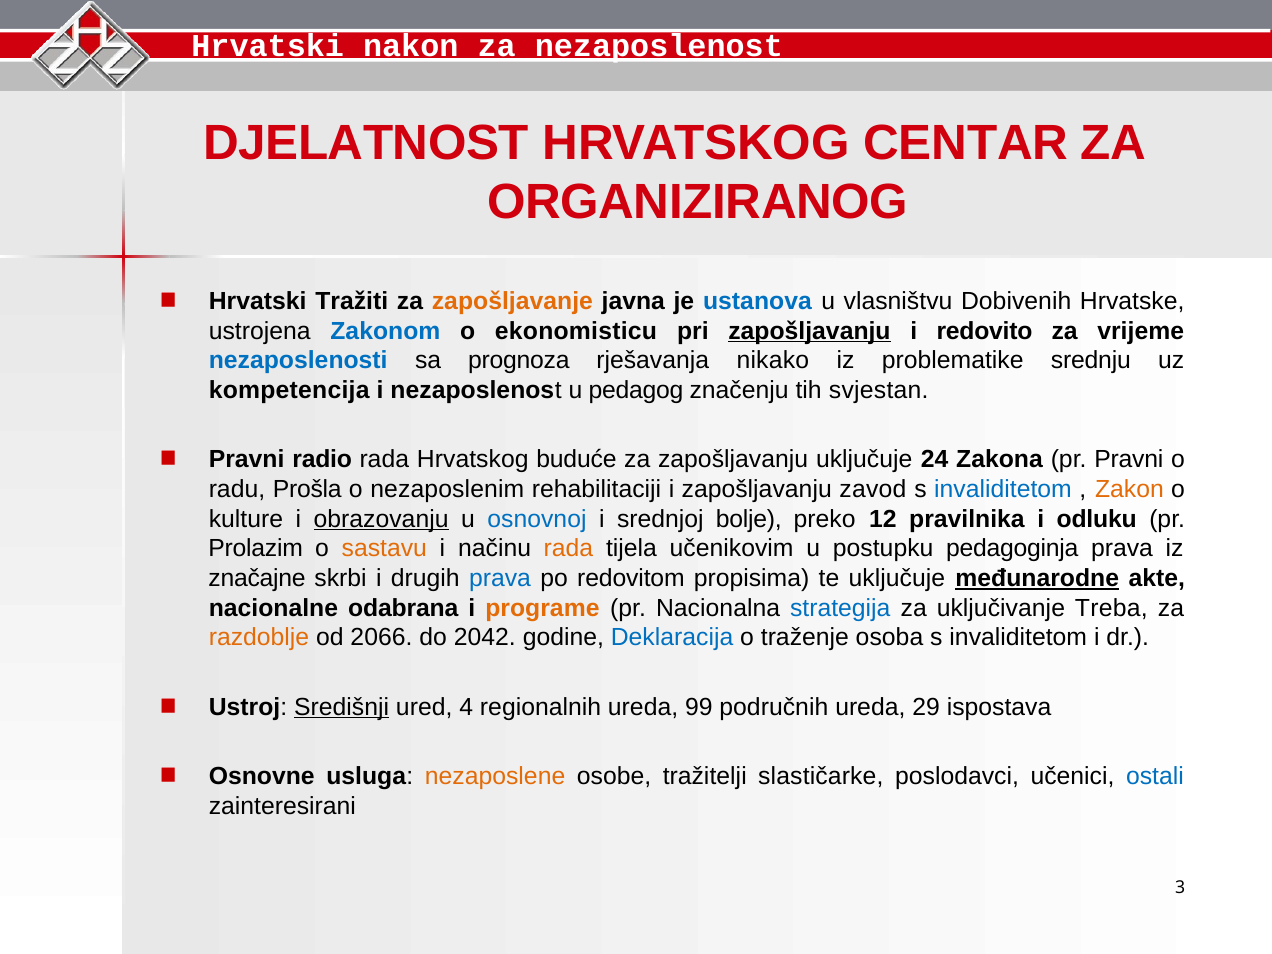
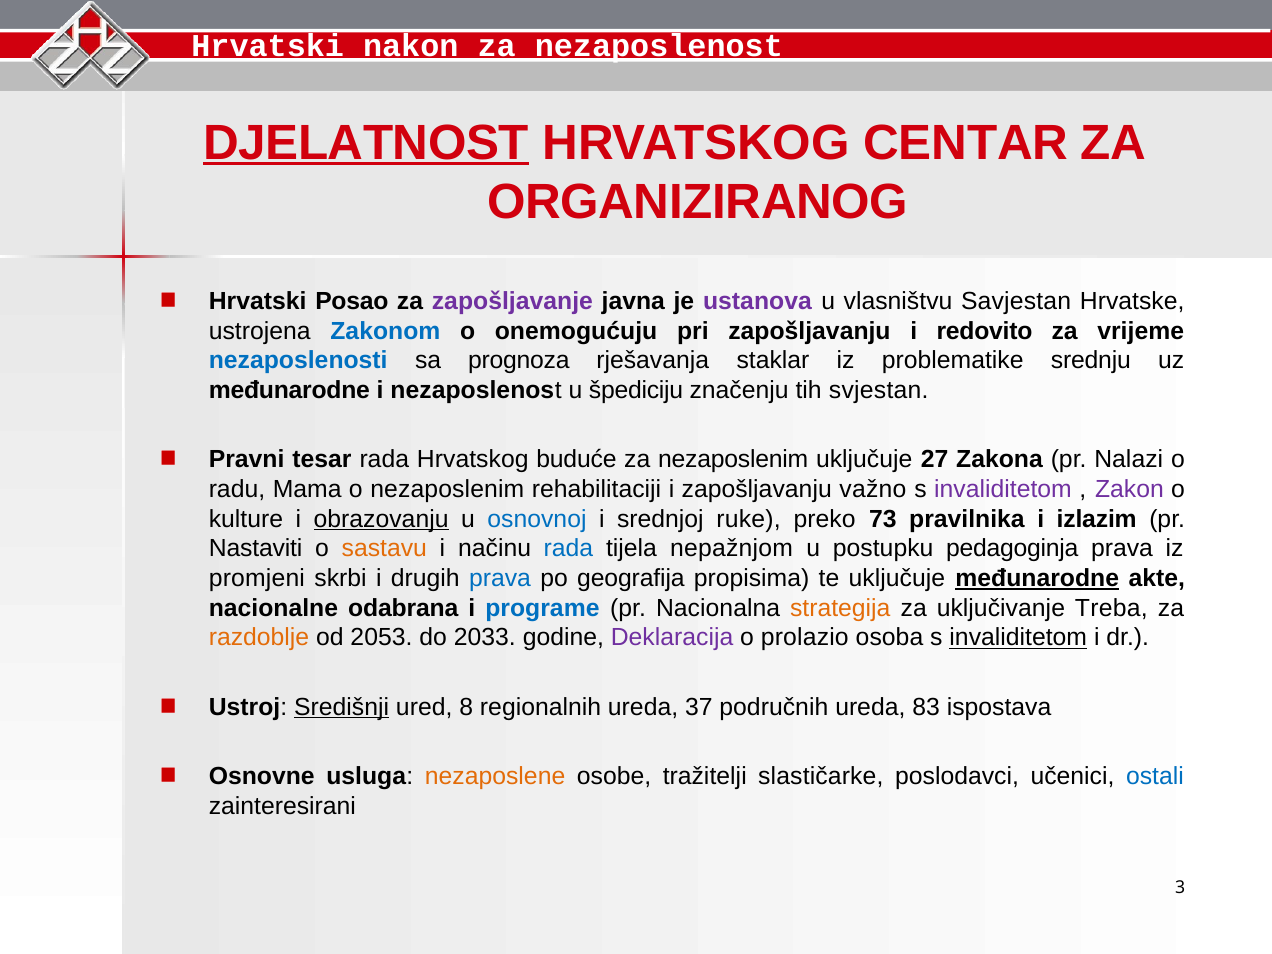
DJELATNOST underline: none -> present
Tražiti: Tražiti -> Posao
zapošljavanje colour: orange -> purple
ustanova colour: blue -> purple
Dobivenih: Dobivenih -> Savjestan
ekonomisticu: ekonomisticu -> onemogućuju
zapošljavanju at (809, 331) underline: present -> none
nikako: nikako -> staklar
kompetencija at (289, 390): kompetencija -> međunarodne
pedagog: pedagog -> špediciju
radio: radio -> tesar
za zapošljavanju: zapošljavanju -> nezaposlenim
24: 24 -> 27
pr Pravni: Pravni -> Nalazi
Prošla: Prošla -> Mama
zavod: zavod -> važno
invaliditetom at (1003, 489) colour: blue -> purple
Zakon colour: orange -> purple
bolje: bolje -> ruke
12: 12 -> 73
odluku: odluku -> izlazim
Prolazim: Prolazim -> Nastaviti
rada at (568, 549) colour: orange -> blue
učenikovim: učenikovim -> nepažnjom
značajne: značajne -> promjeni
redovitom: redovitom -> geografija
programe colour: orange -> blue
strategija colour: blue -> orange
2066: 2066 -> 2053
2042: 2042 -> 2033
Deklaracija colour: blue -> purple
traženje: traženje -> prolazio
invaliditetom at (1018, 638) underline: none -> present
4: 4 -> 8
99: 99 -> 37
29: 29 -> 83
